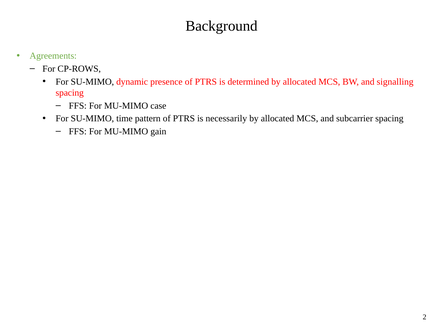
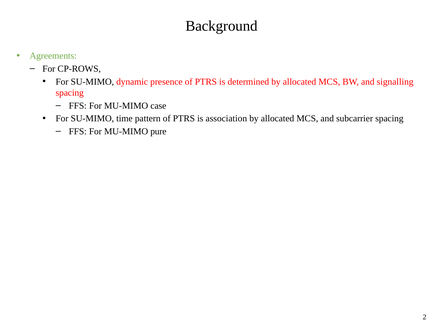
necessarily: necessarily -> association
gain: gain -> pure
